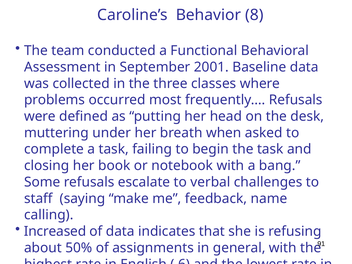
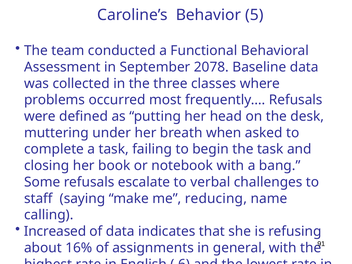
8: 8 -> 5
2001: 2001 -> 2078
feedback: feedback -> reducing
50%: 50% -> 16%
